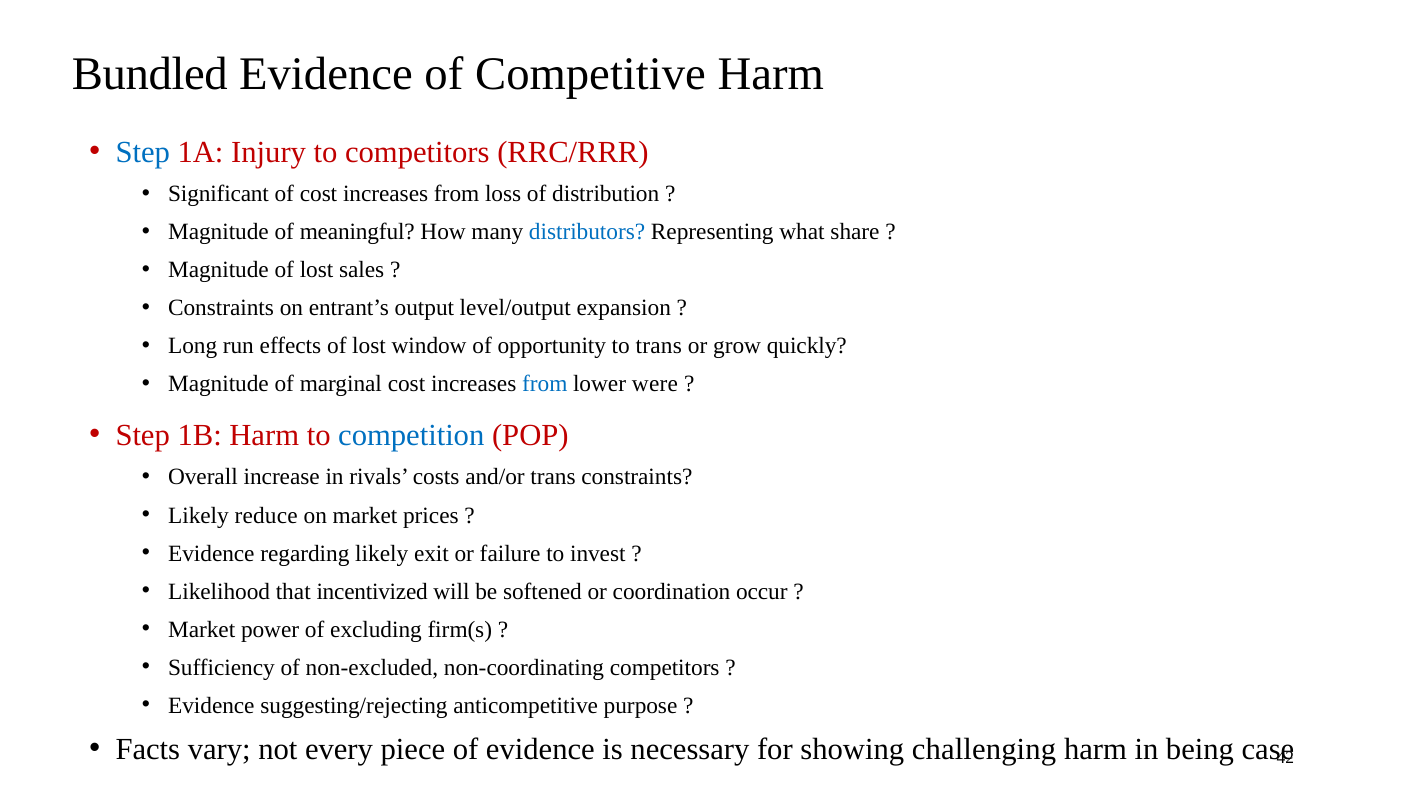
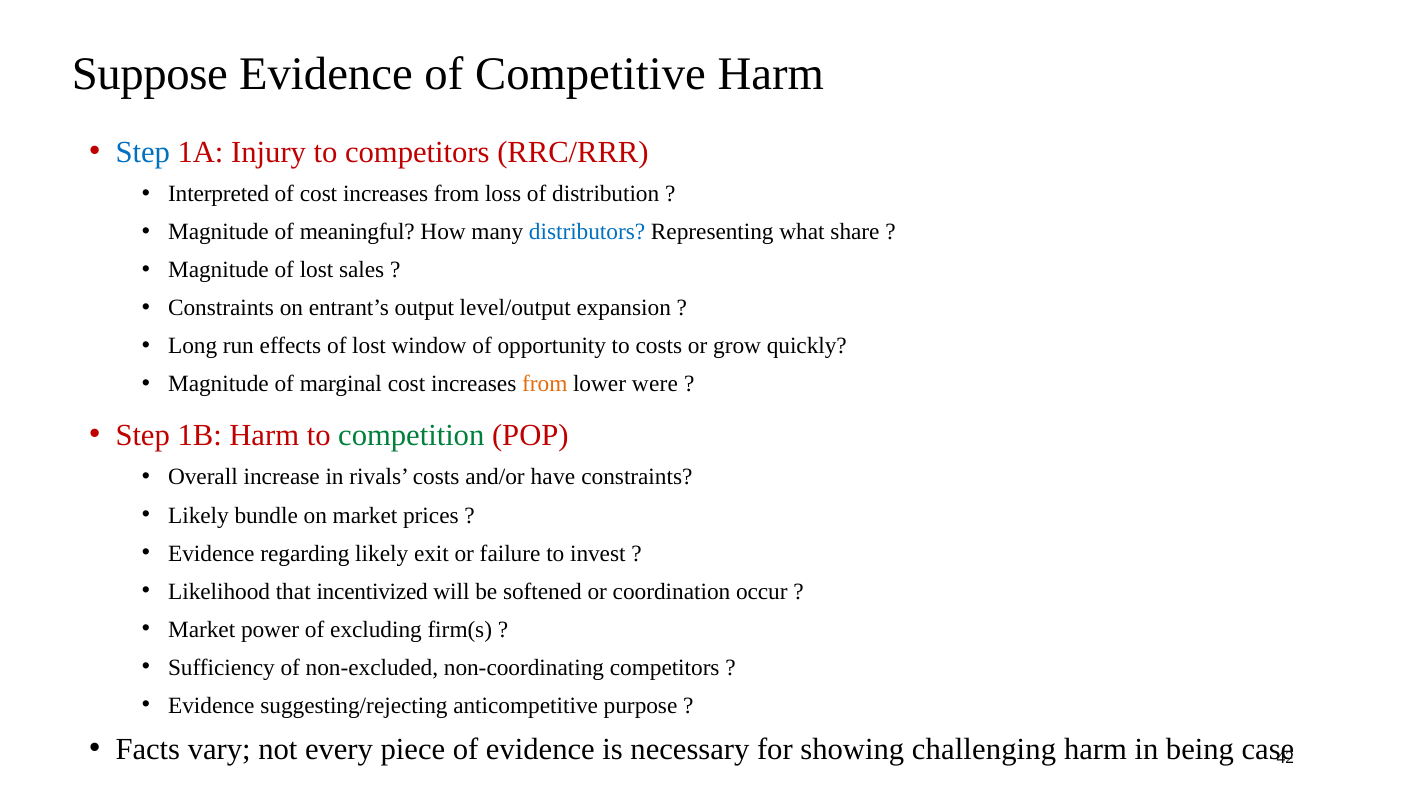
Bundled: Bundled -> Suppose
Significant: Significant -> Interpreted
to trans: trans -> costs
from at (545, 384) colour: blue -> orange
competition colour: blue -> green
and/or trans: trans -> have
reduce: reduce -> bundle
